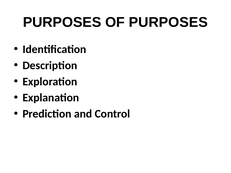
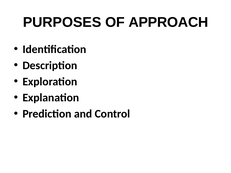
OF PURPOSES: PURPOSES -> APPROACH
